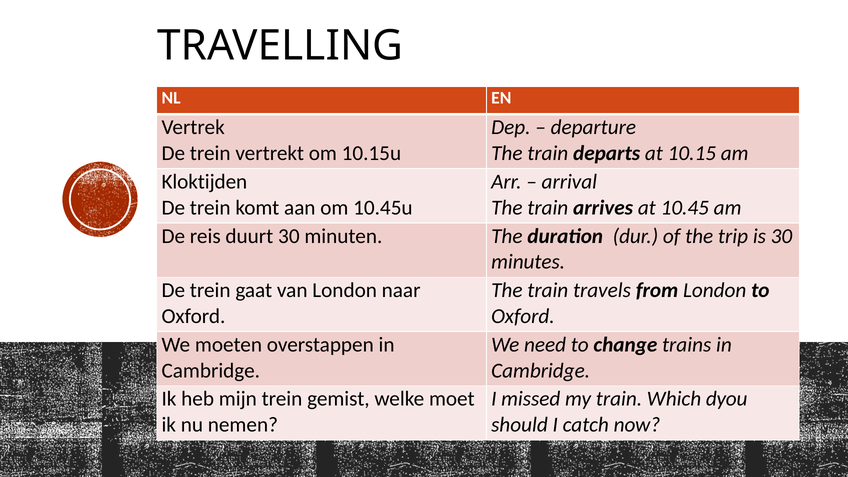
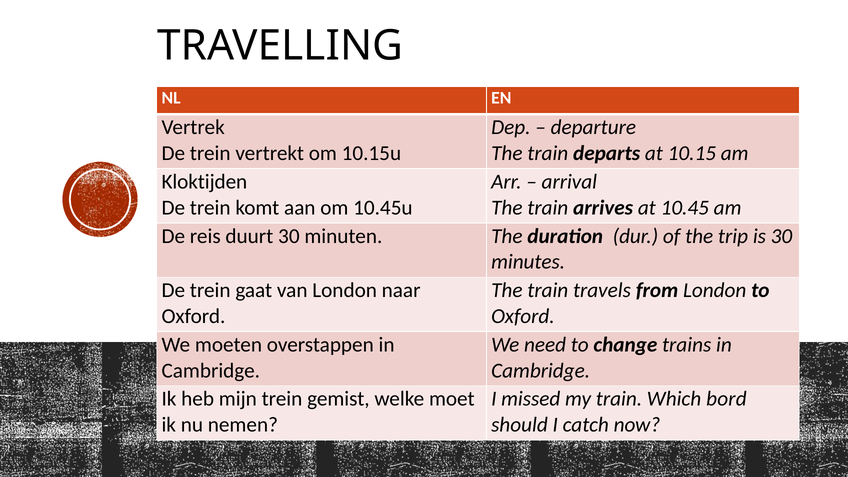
dyou: dyou -> bord
